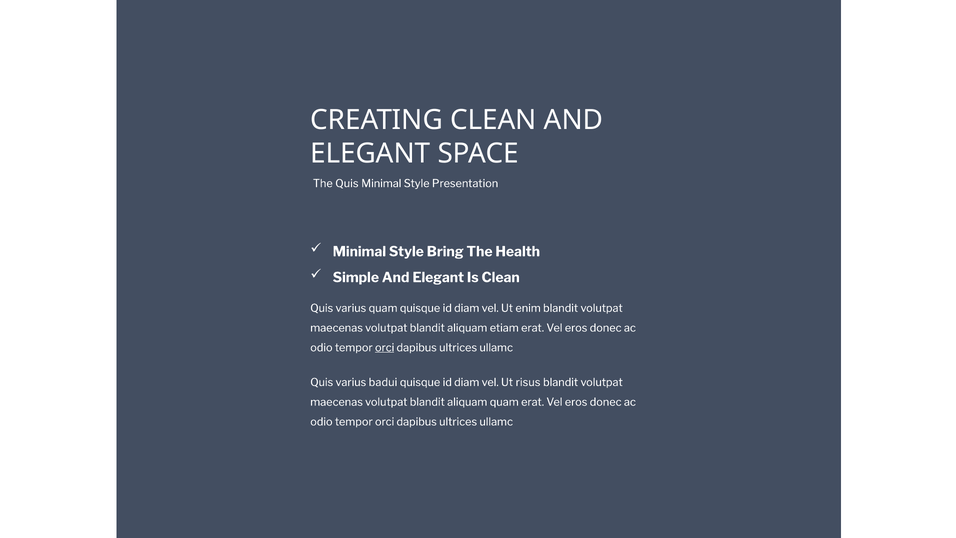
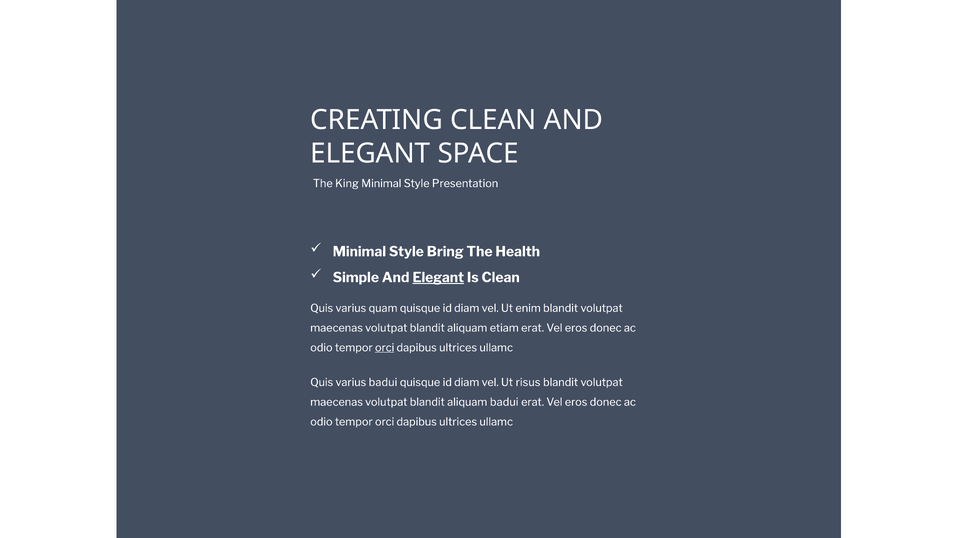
The Quis: Quis -> King
Elegant at (438, 277) underline: none -> present
aliquam quam: quam -> badui
